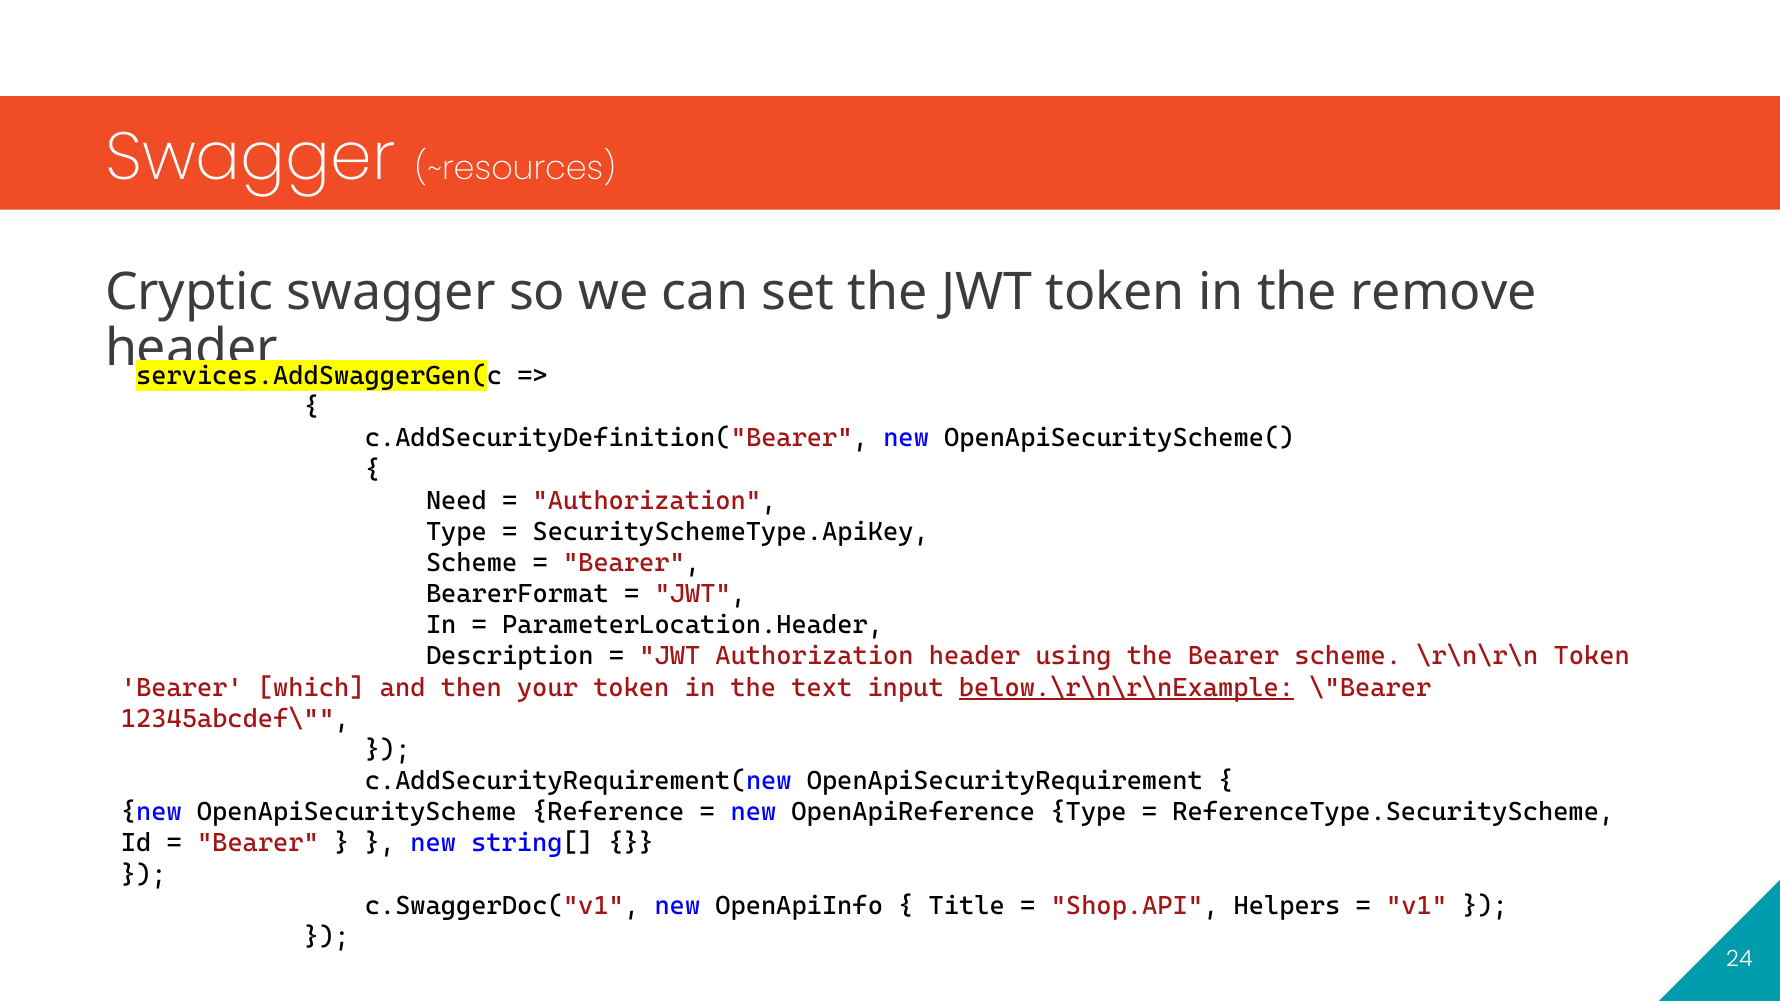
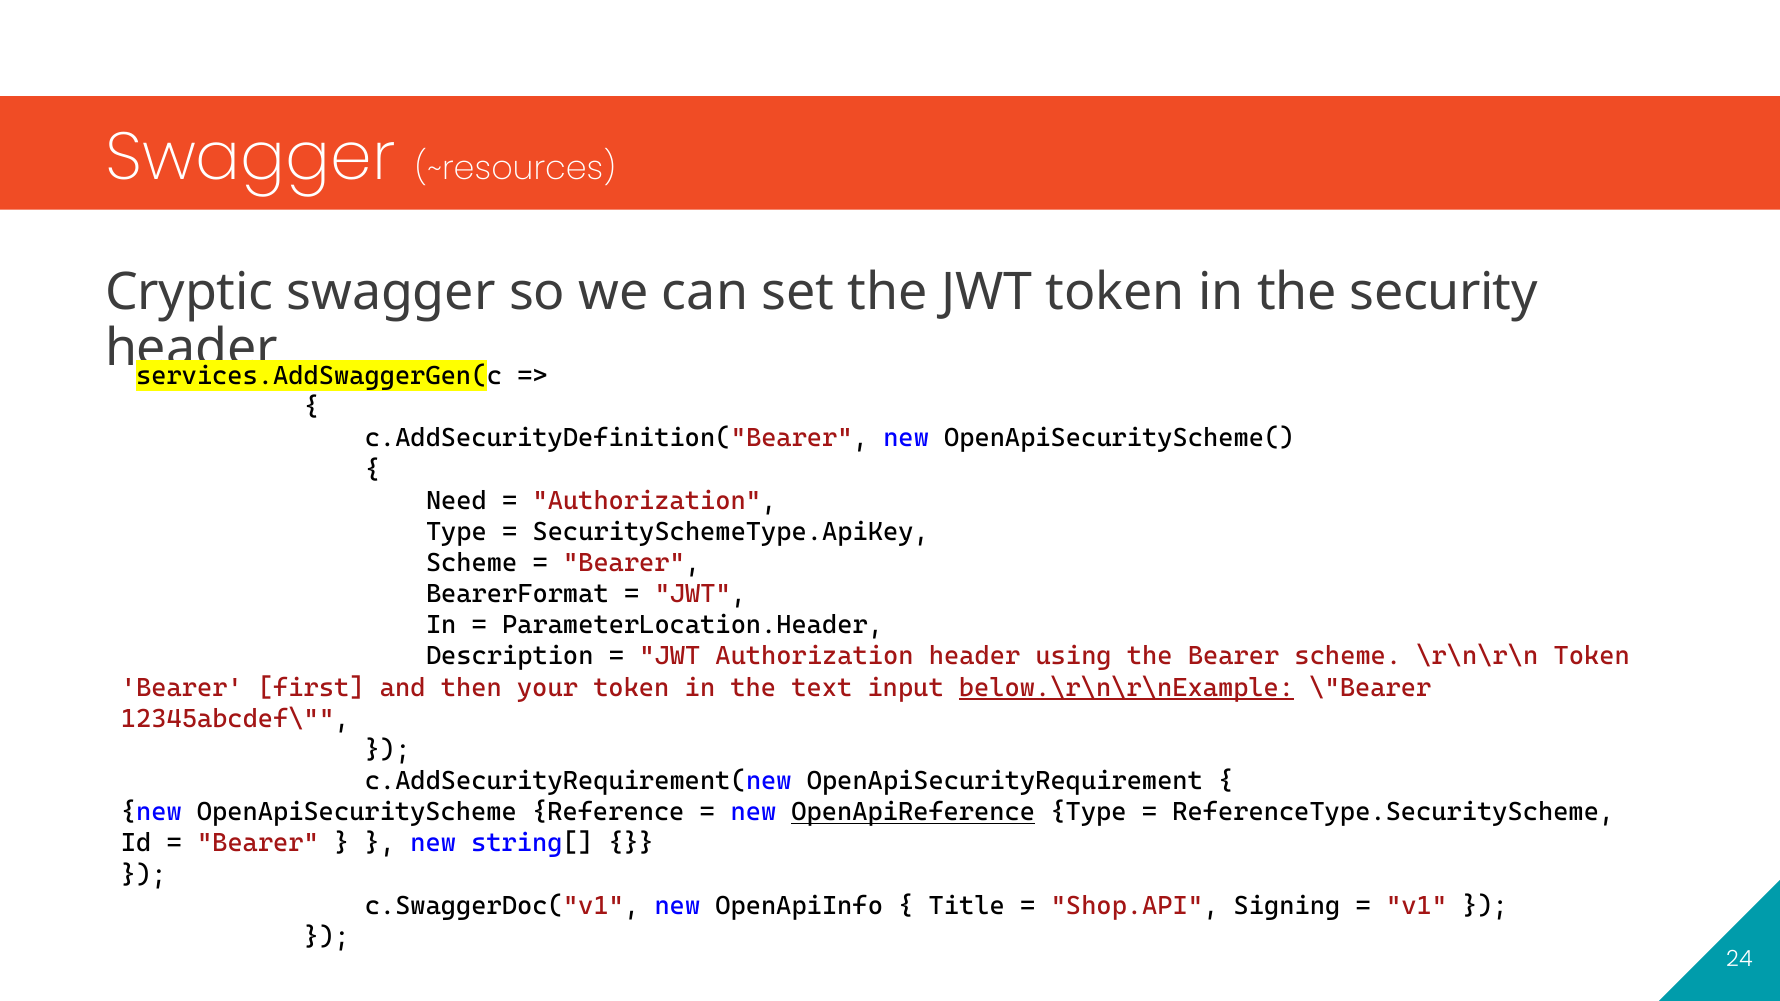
remove: remove -> security
which: which -> first
OpenApiReference underline: none -> present
Helpers: Helpers -> Signing
